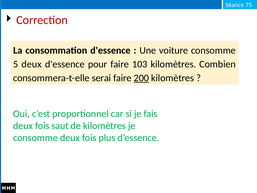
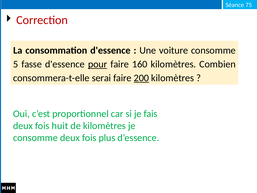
5 deux: deux -> fasse
pour underline: none -> present
103: 103 -> 160
saut: saut -> huit
